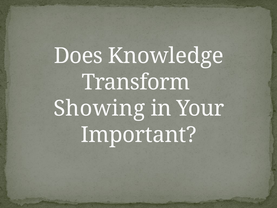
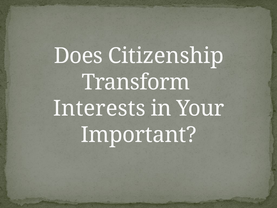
Knowledge: Knowledge -> Citizenship
Showing: Showing -> Interests
